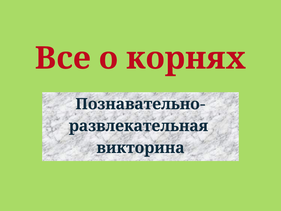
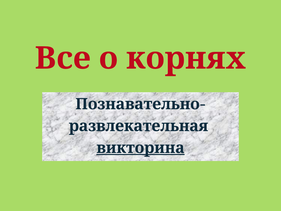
викторина underline: none -> present
